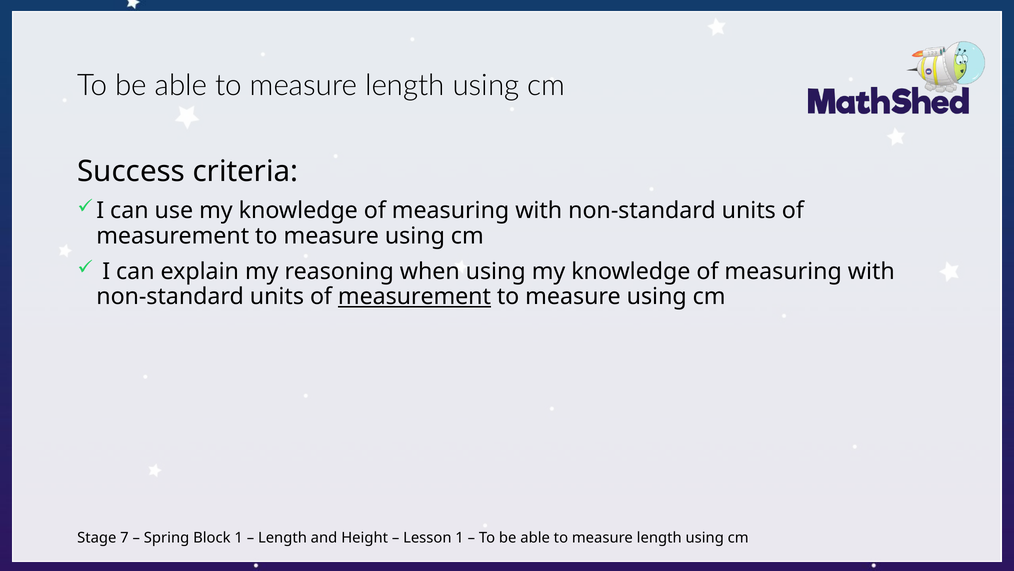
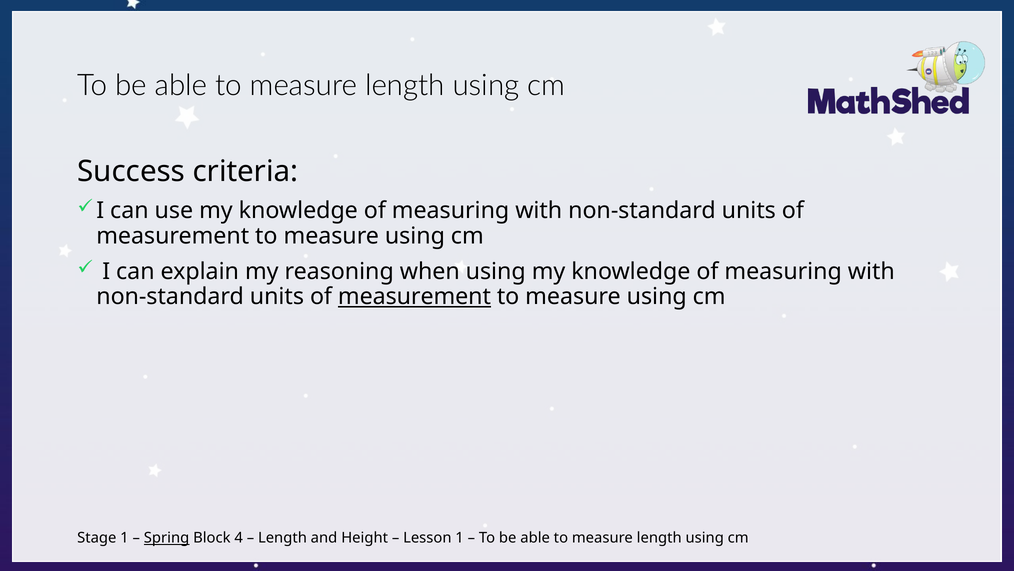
Stage 7: 7 -> 1
Spring underline: none -> present
Block 1: 1 -> 4
